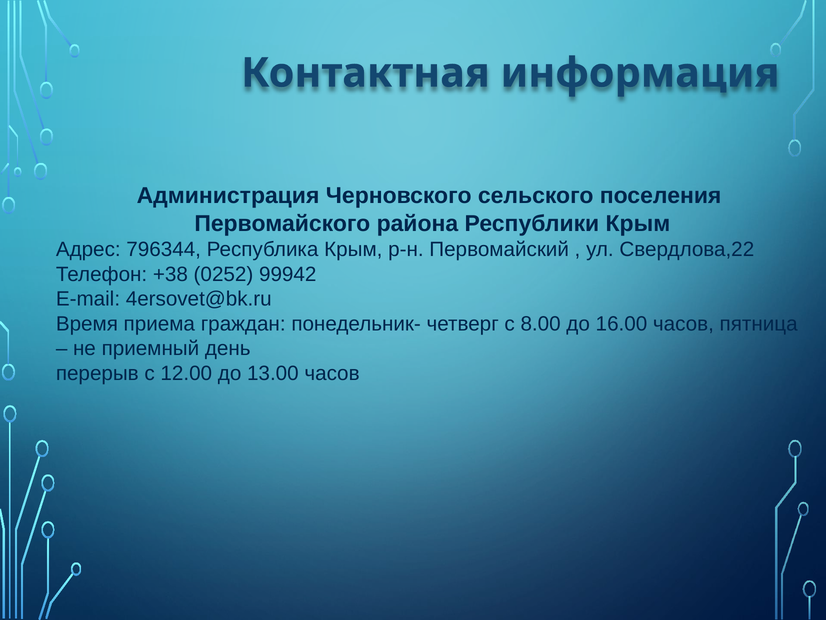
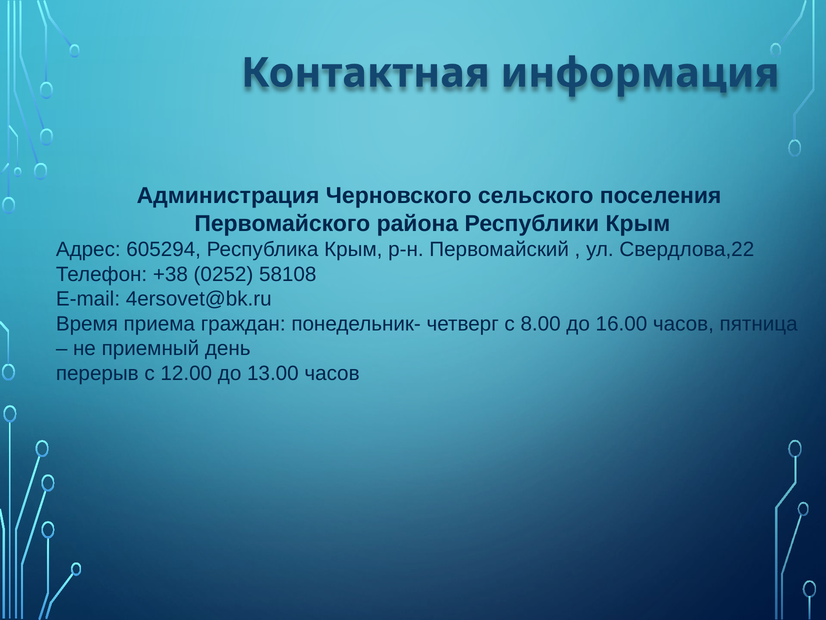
796344: 796344 -> 605294
99942: 99942 -> 58108
